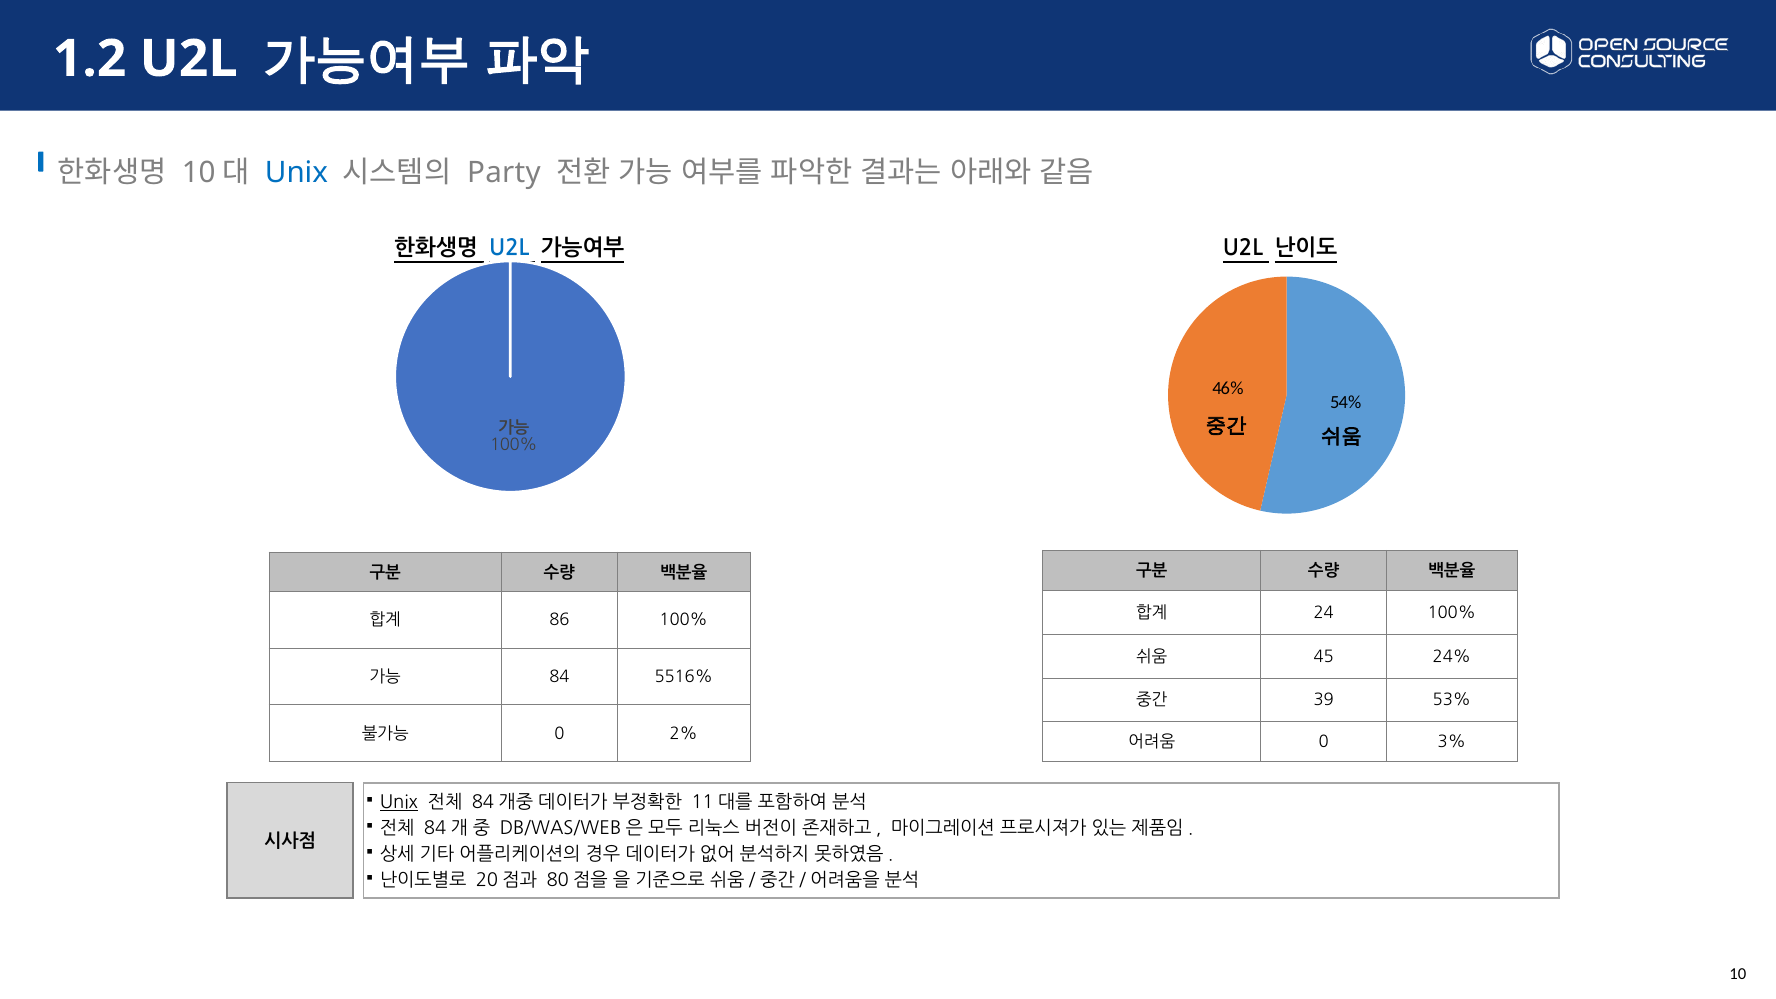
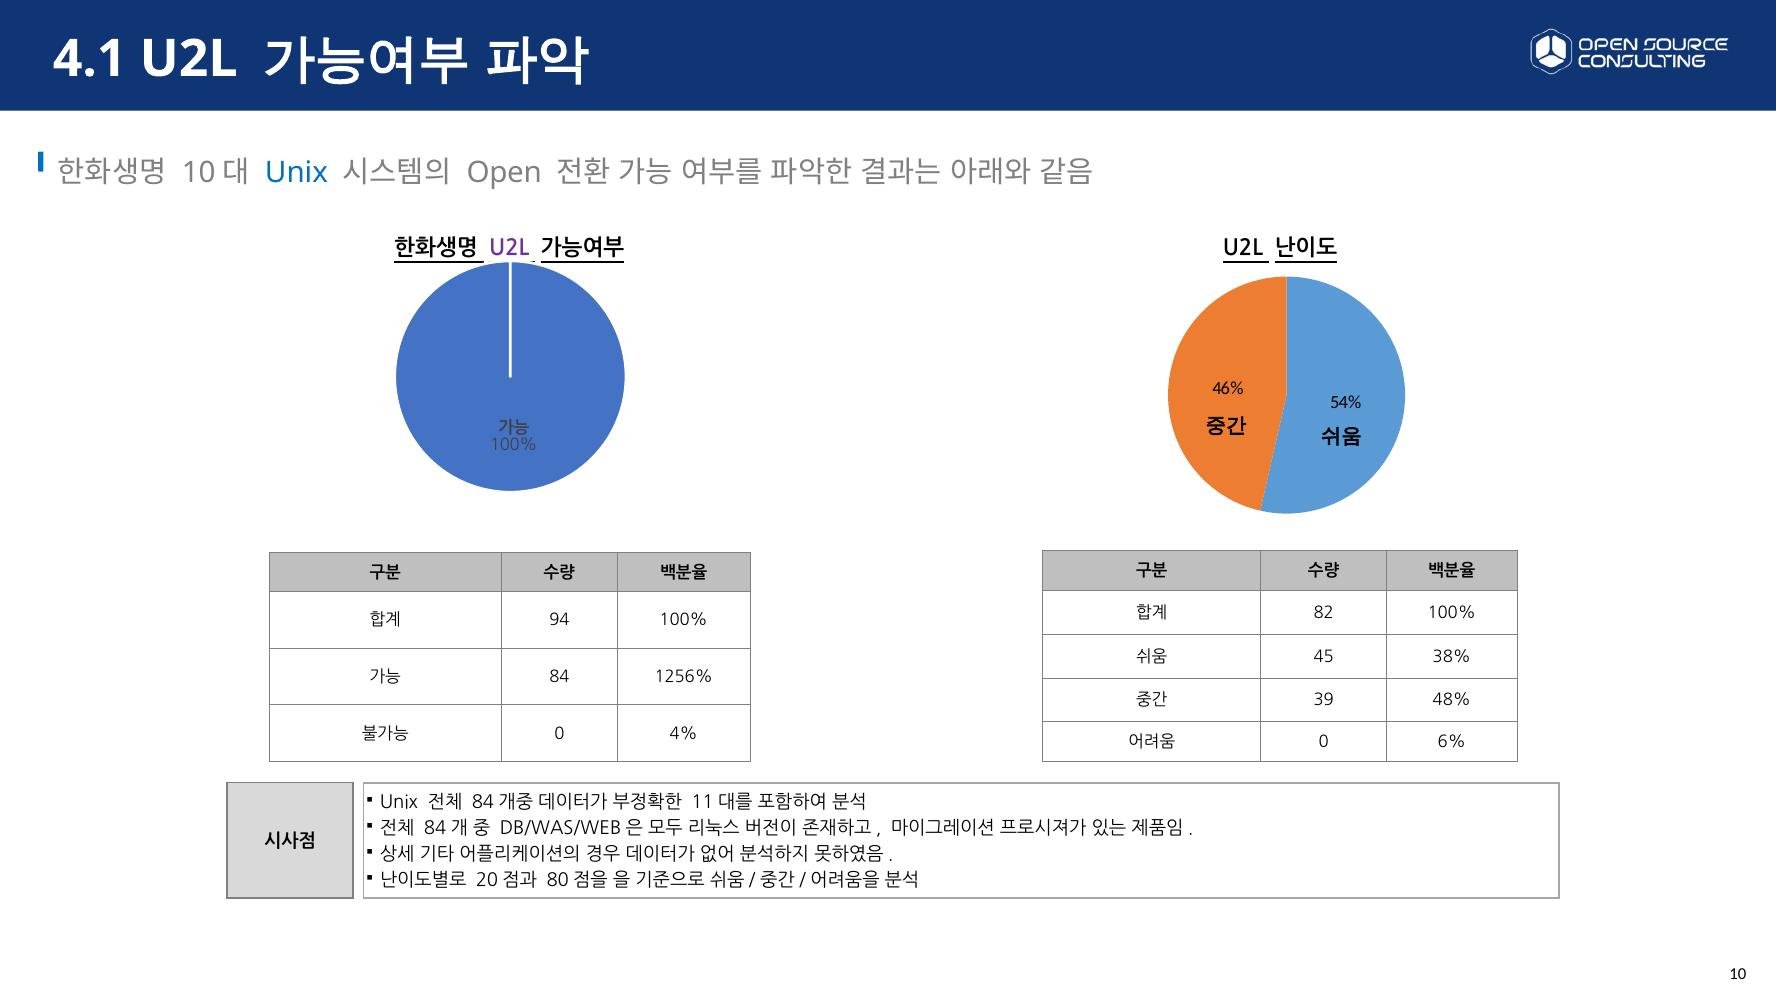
1.2: 1.2 -> 4.1
Party: Party -> Open
U2L at (509, 248) colour: blue -> purple
24: 24 -> 82
86: 86 -> 94
24%: 24% -> 38%
5516%: 5516% -> 1256%
53%: 53% -> 48%
2%: 2% -> 4%
3%: 3% -> 6%
Unix at (399, 803) underline: present -> none
